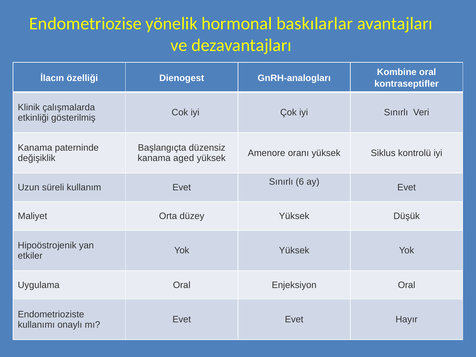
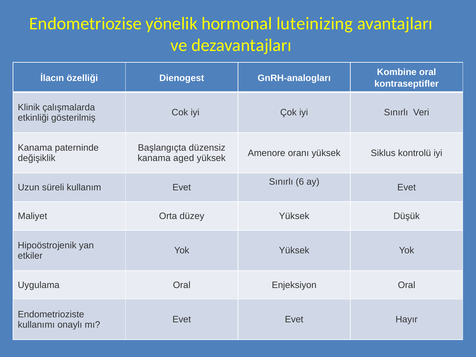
baskılarlar: baskılarlar -> luteinizing
